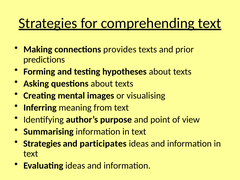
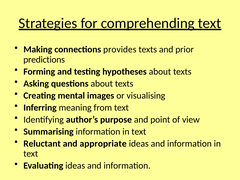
Strategies at (42, 144): Strategies -> Reluctant
participates: participates -> appropriate
